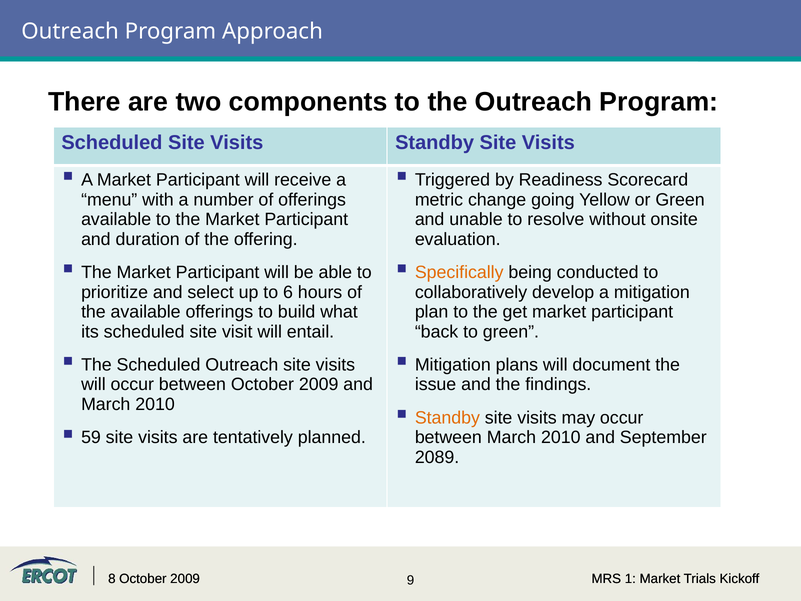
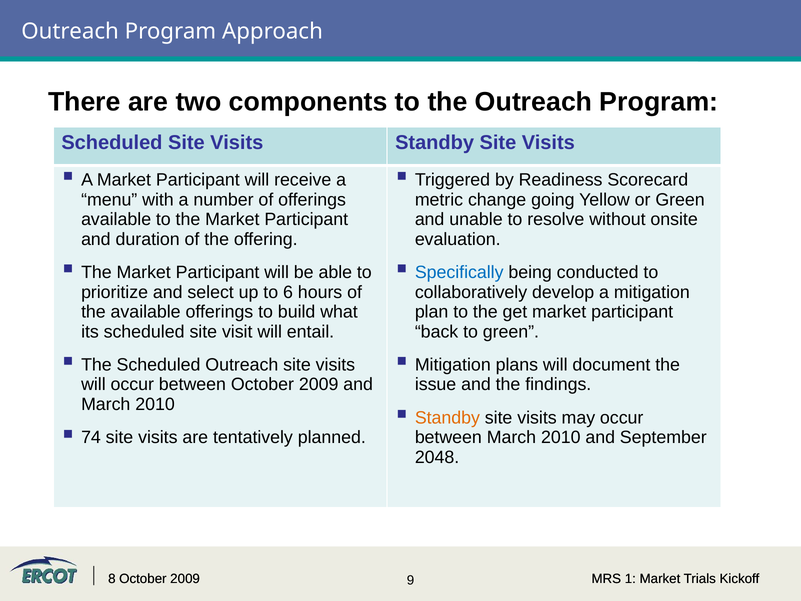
Specifically colour: orange -> blue
59: 59 -> 74
2089: 2089 -> 2048
